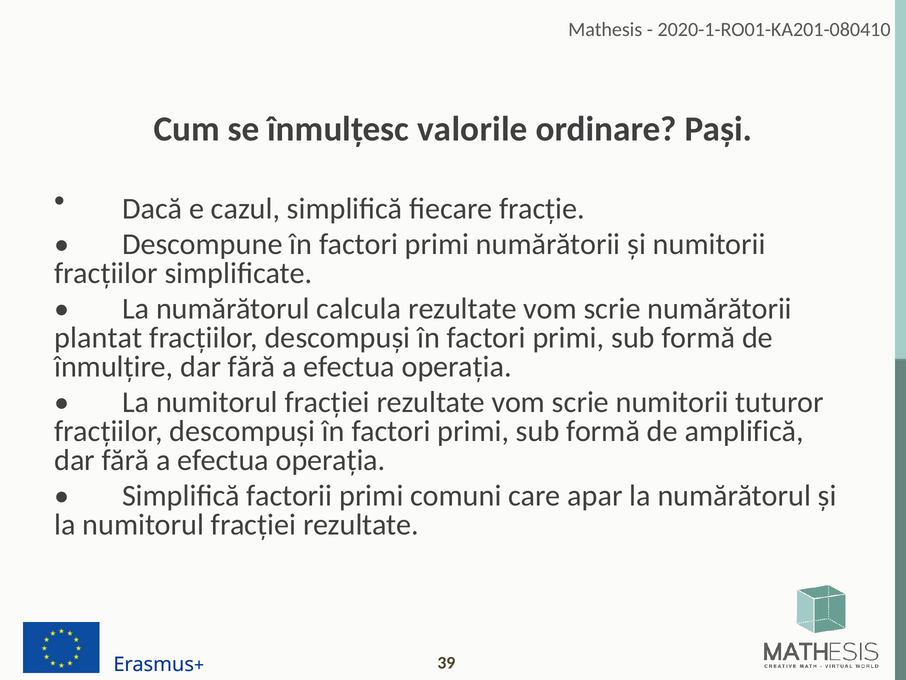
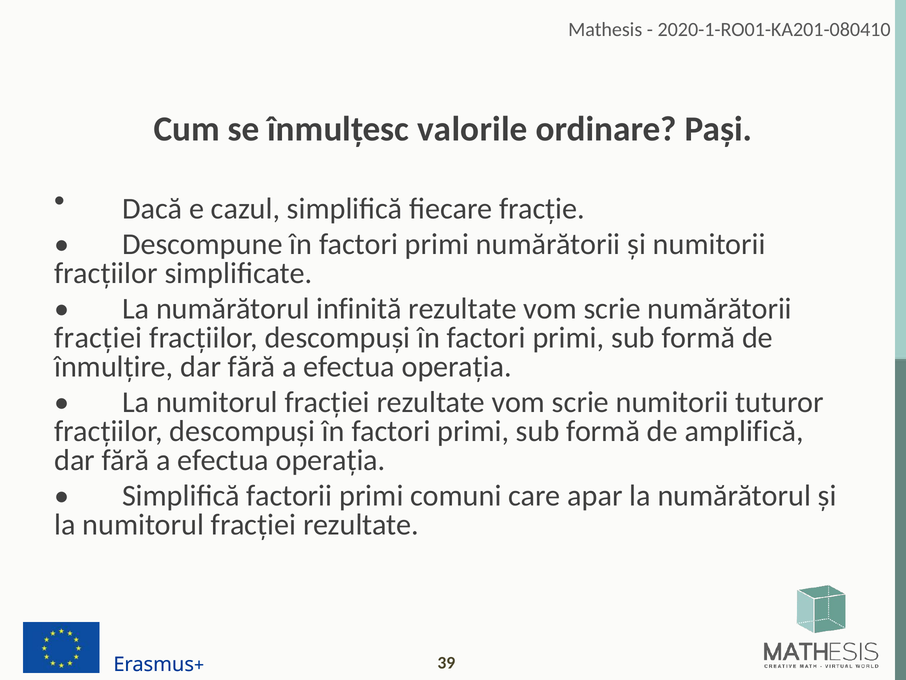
calcula: calcula -> infinită
plantat at (98, 337): plantat -> fracției
